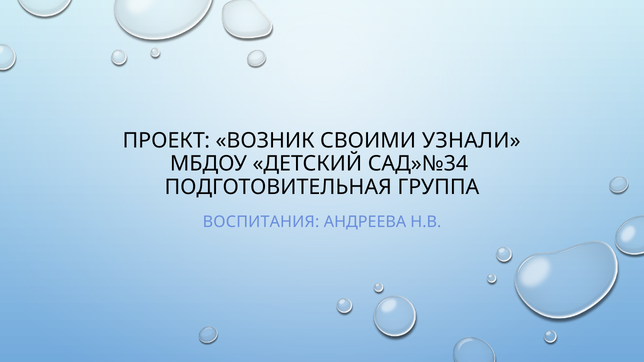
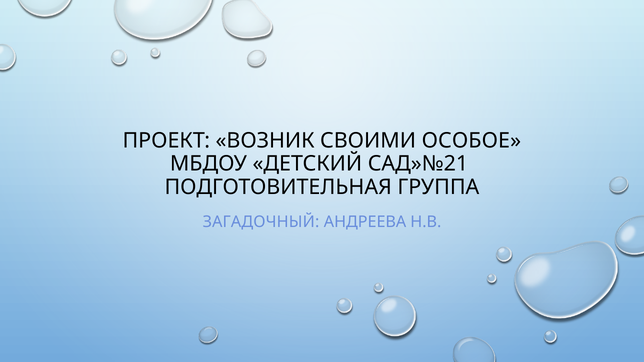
УЗНАЛИ: УЗНАЛИ -> ОСОБОЕ
САД»№34: САД»№34 -> САД»№21
ВОСПИТАНИЯ: ВОСПИТАНИЯ -> ЗАГАДОЧНЫЙ
